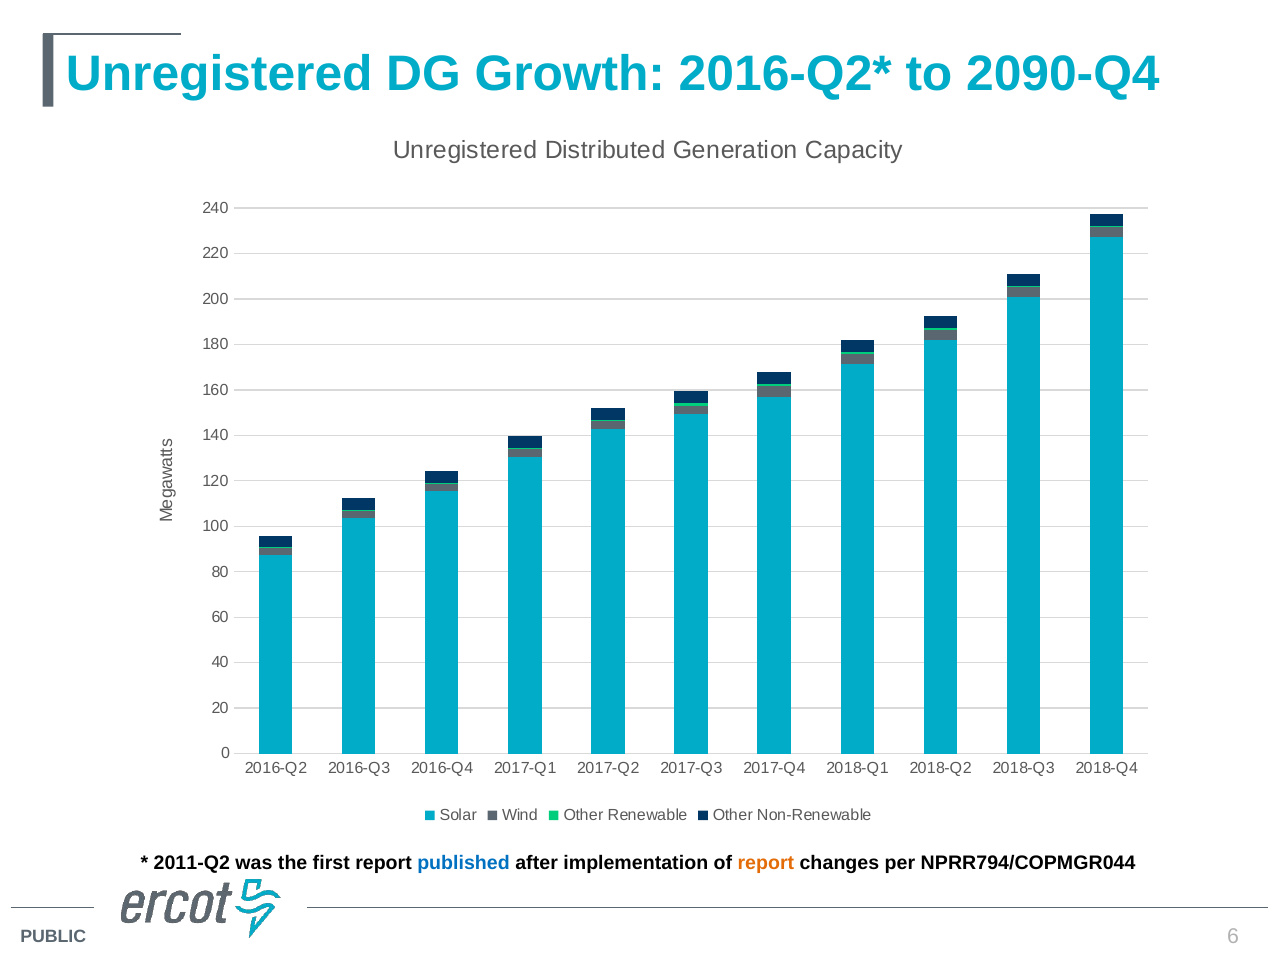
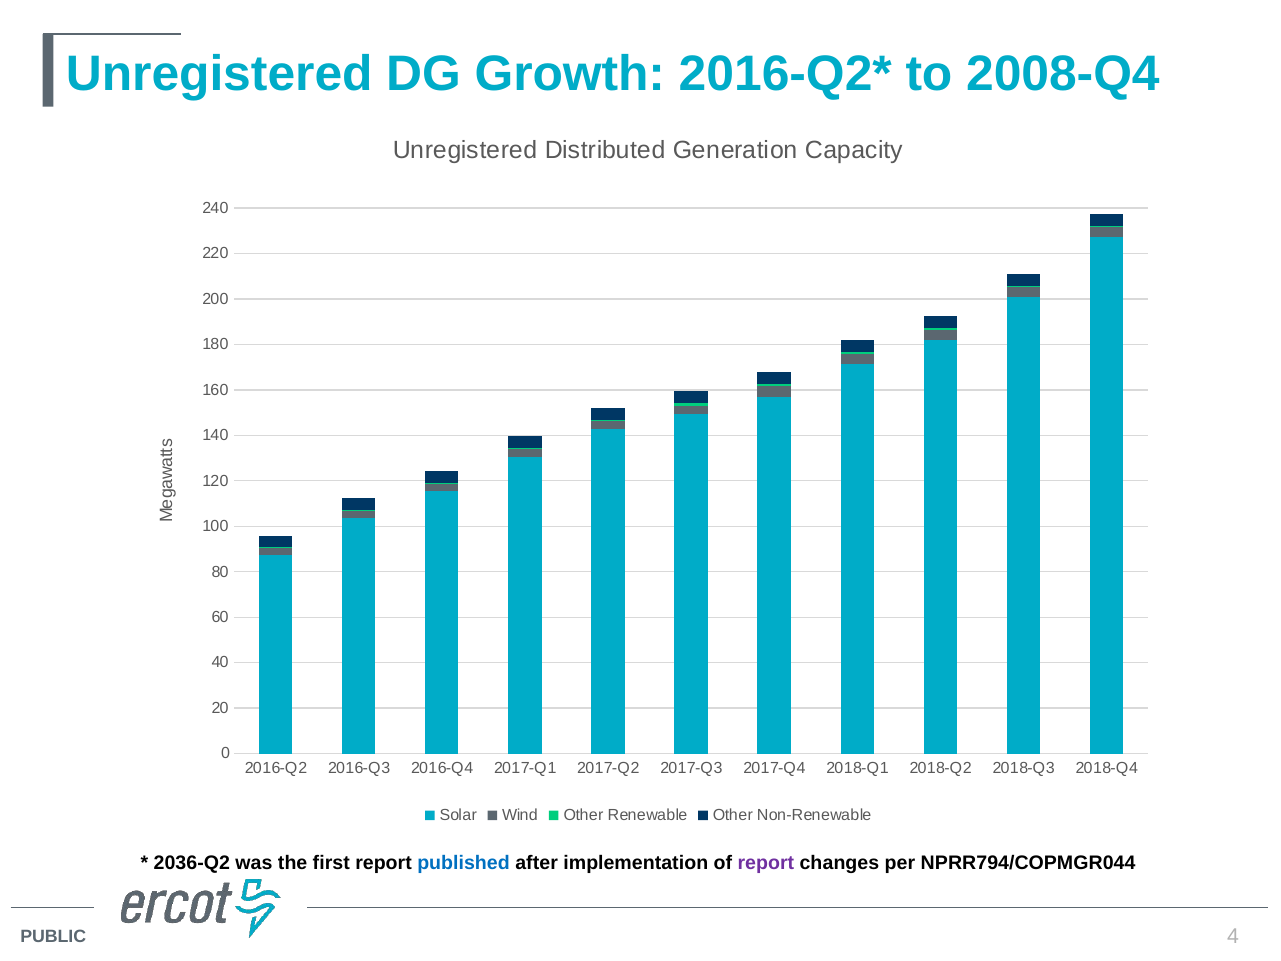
2090-Q4: 2090-Q4 -> 2008-Q4
2011-Q2: 2011-Q2 -> 2036-Q2
report at (766, 863) colour: orange -> purple
6: 6 -> 4
